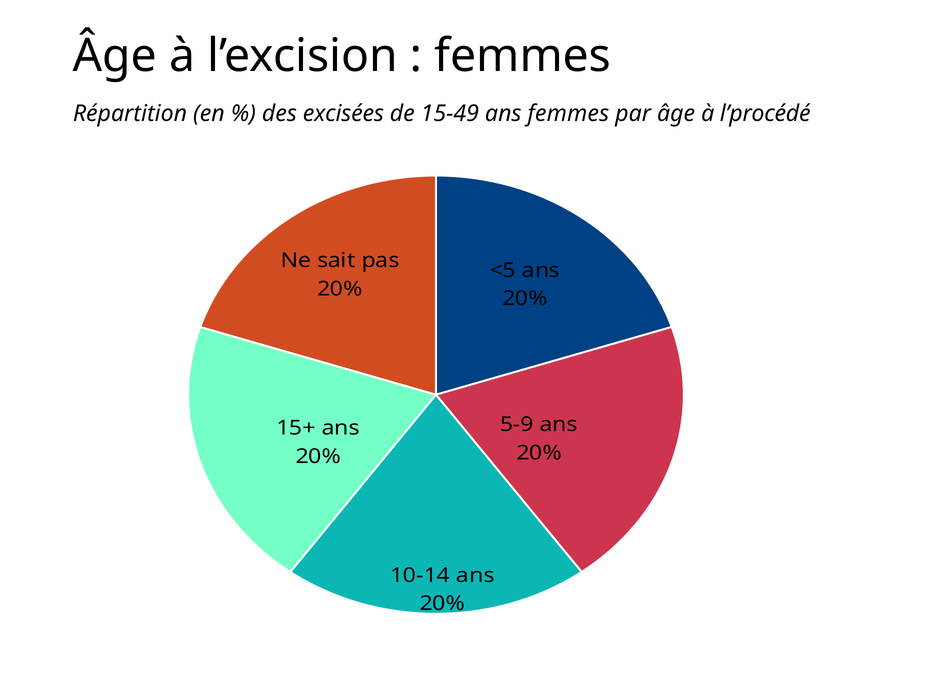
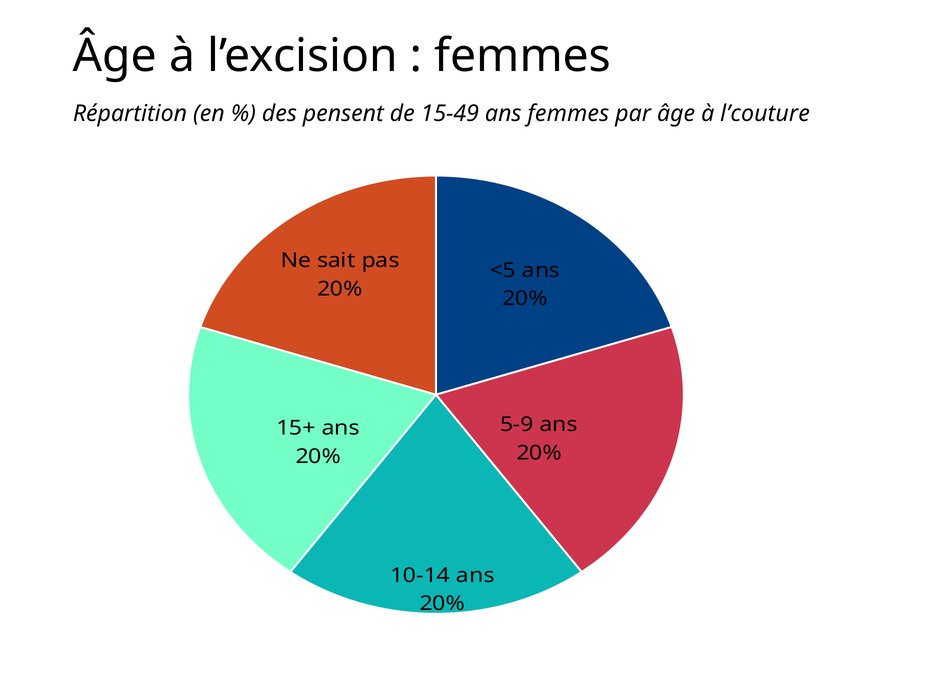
excisées: excisées -> pensent
l’procédé: l’procédé -> l’couture
